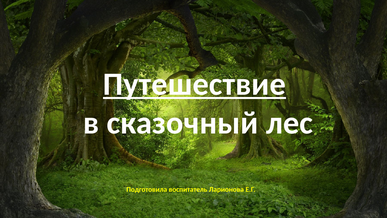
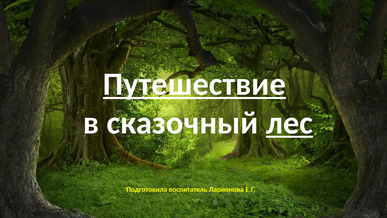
лес underline: none -> present
